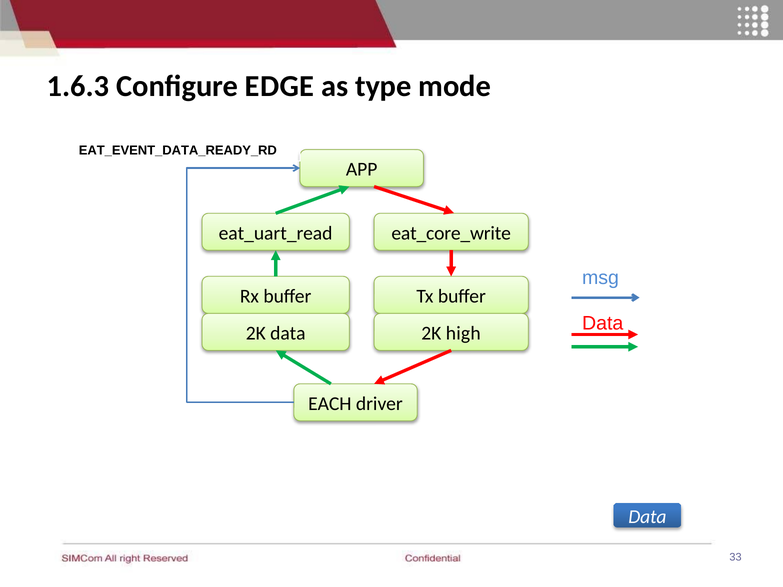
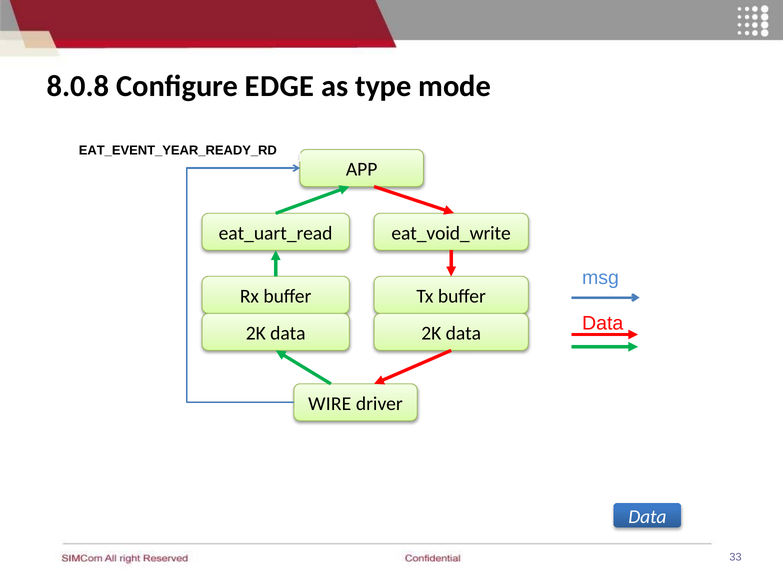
1.6.3: 1.6.3 -> 8.0.8
EAT_EVENT_DATA_READY_RD: EAT_EVENT_DATA_READY_RD -> EAT_EVENT_YEAR_READY_RD
eat_core_write: eat_core_write -> eat_void_write
high at (463, 333): high -> data
EACH: EACH -> WIRE
